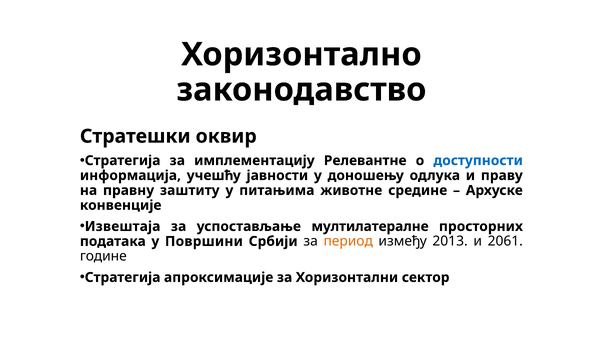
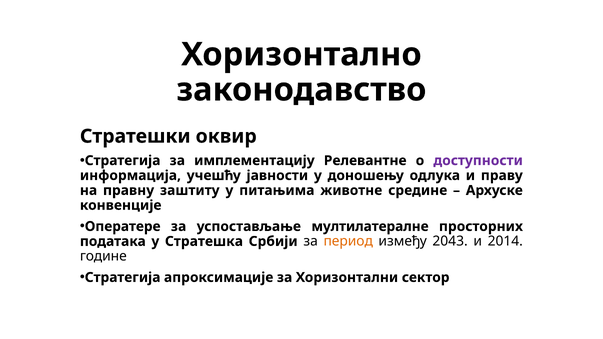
доступности colour: blue -> purple
Извештаја: Извештаја -> Оператере
Површини: Површини -> Стратешка
2013: 2013 -> 2043
2061: 2061 -> 2014
